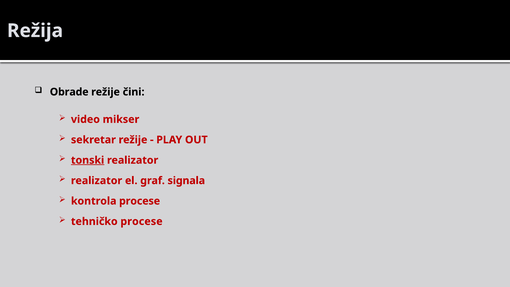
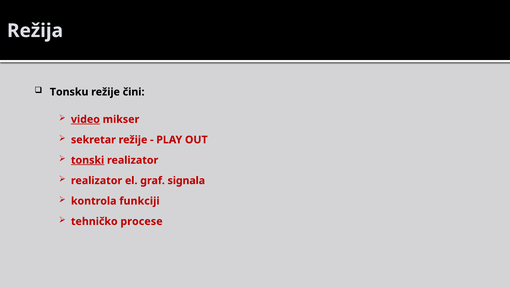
Obrade: Obrade -> Tonsku
video underline: none -> present
kontrola procese: procese -> funkciji
